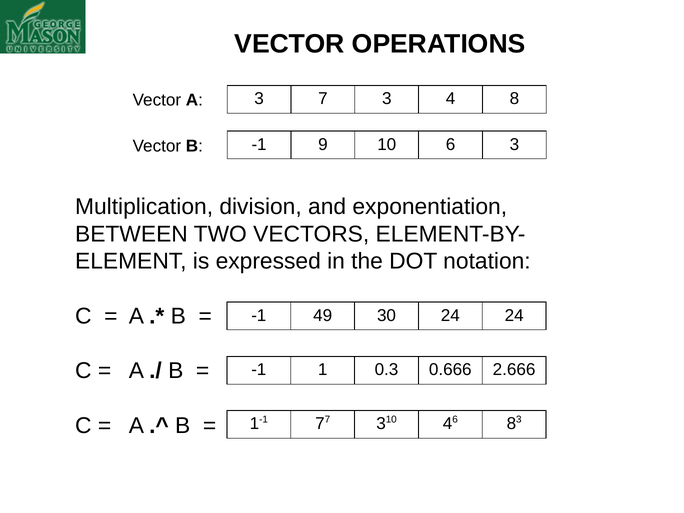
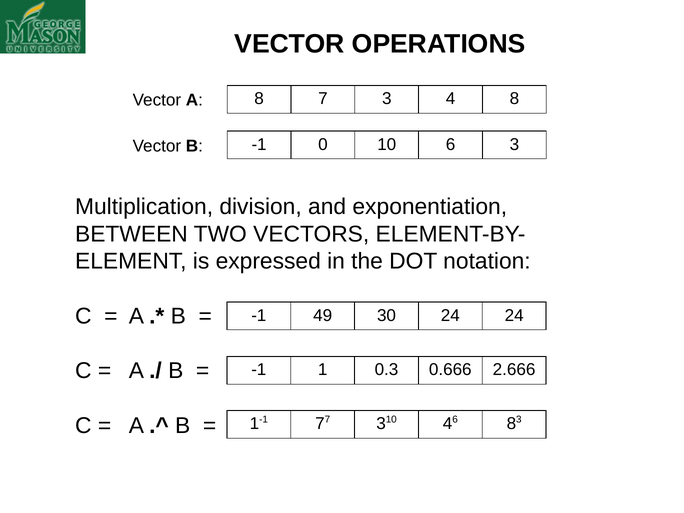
A 3: 3 -> 8
9: 9 -> 0
